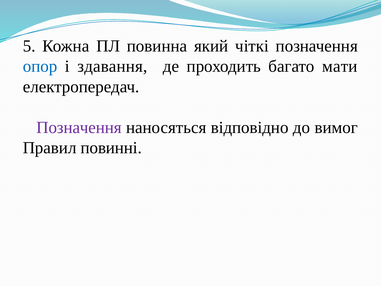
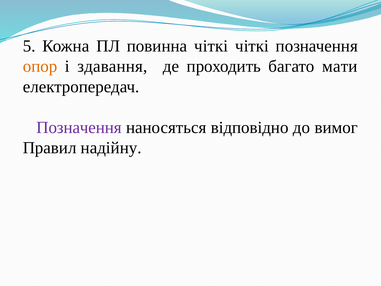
повинна який: який -> чіткі
опор colour: blue -> orange
повинні: повинні -> надійну
